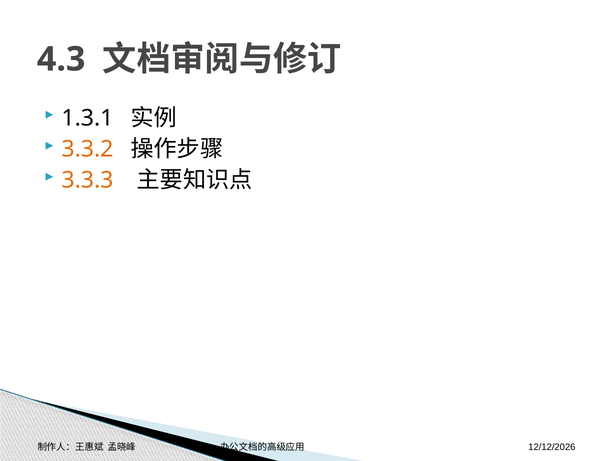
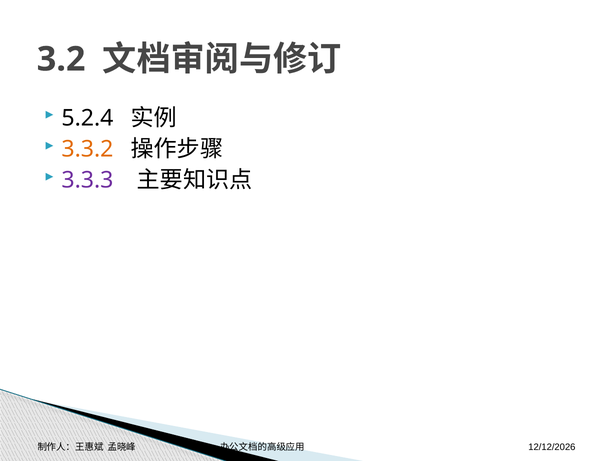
4.3: 4.3 -> 3.2
1.3.1: 1.3.1 -> 5.2.4
3.3.3 colour: orange -> purple
